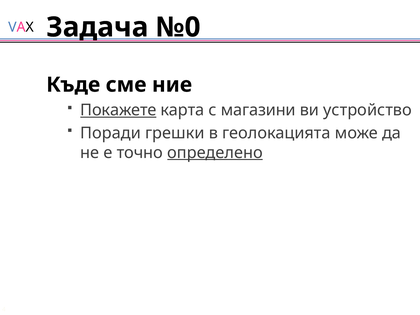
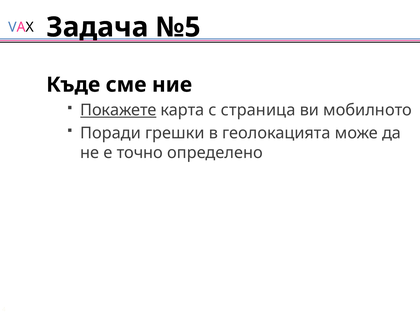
№0: №0 -> №5
магазини: магазини -> страница
устройство: устройство -> мобилното
определено underline: present -> none
